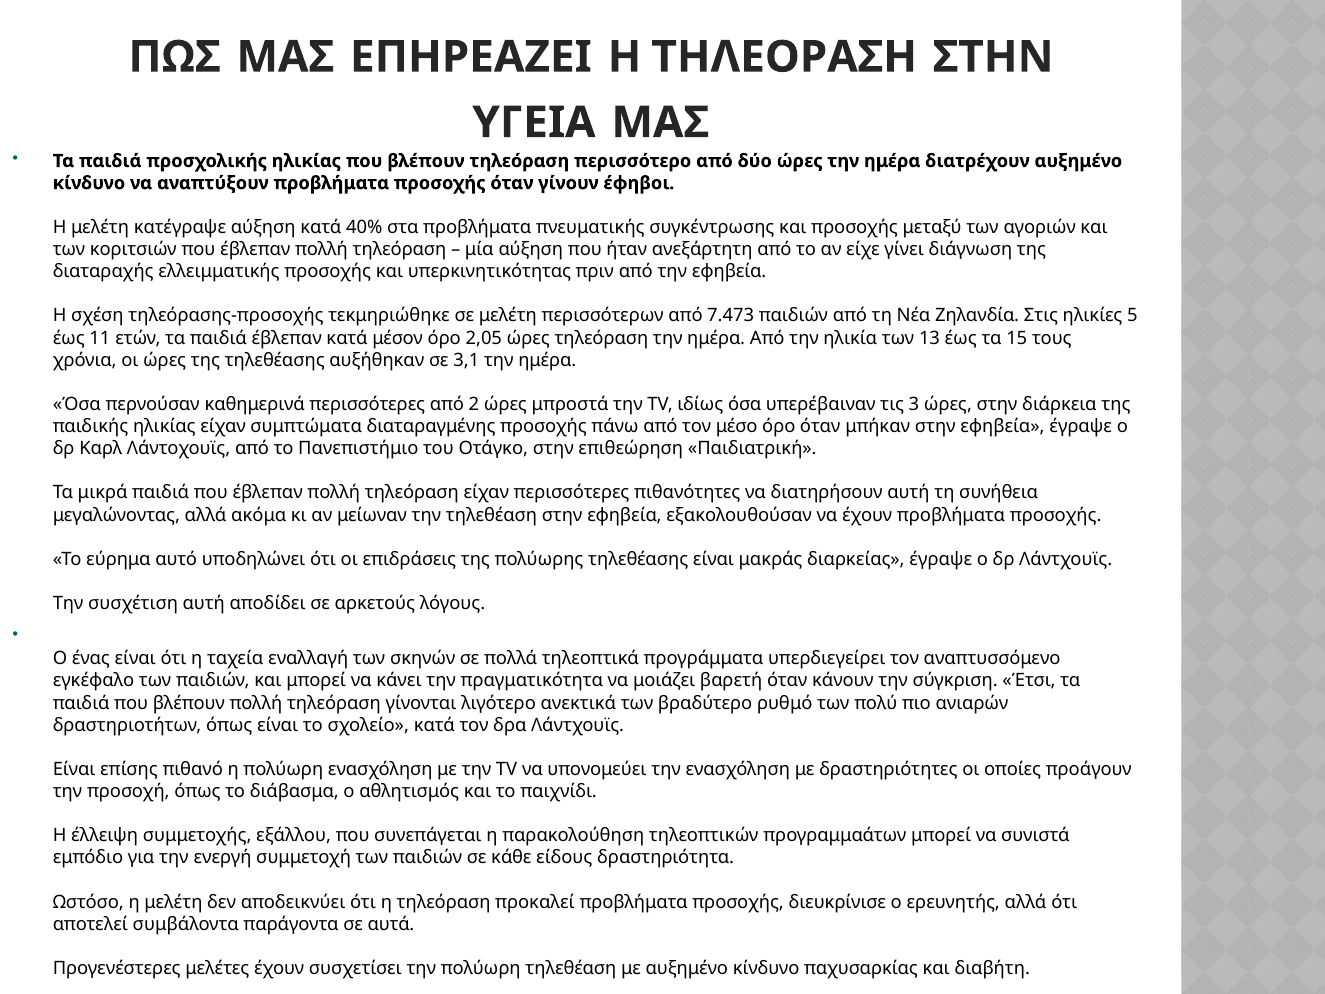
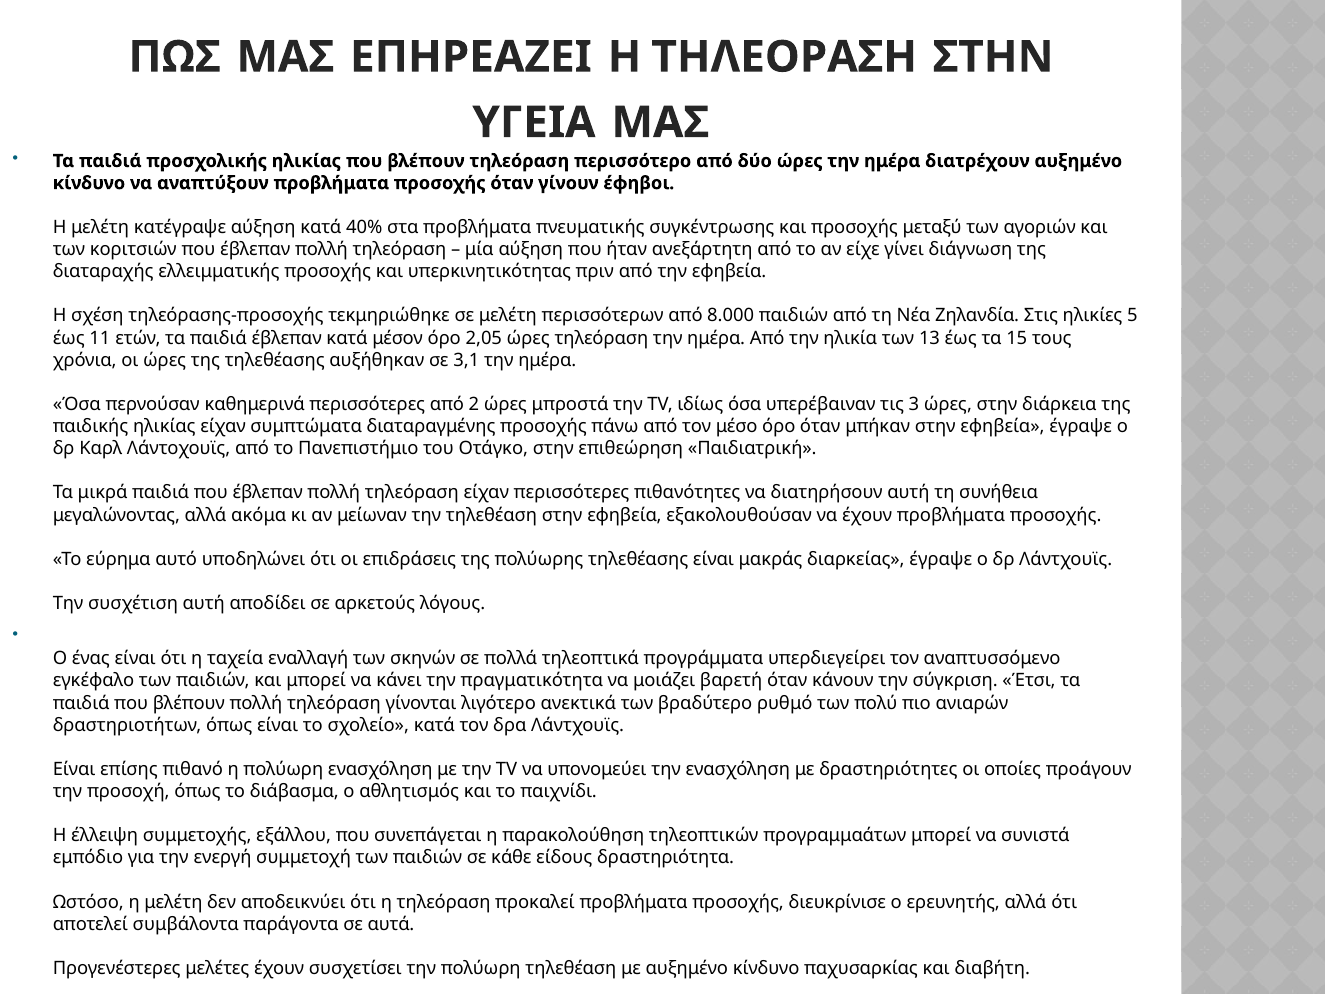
7.473: 7.473 -> 8.000
